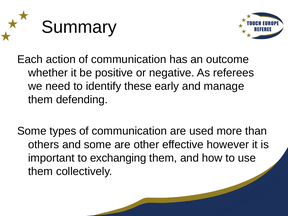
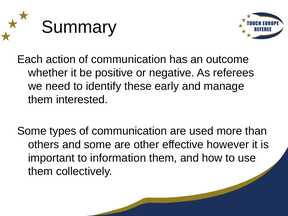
defending: defending -> interested
exchanging: exchanging -> information
